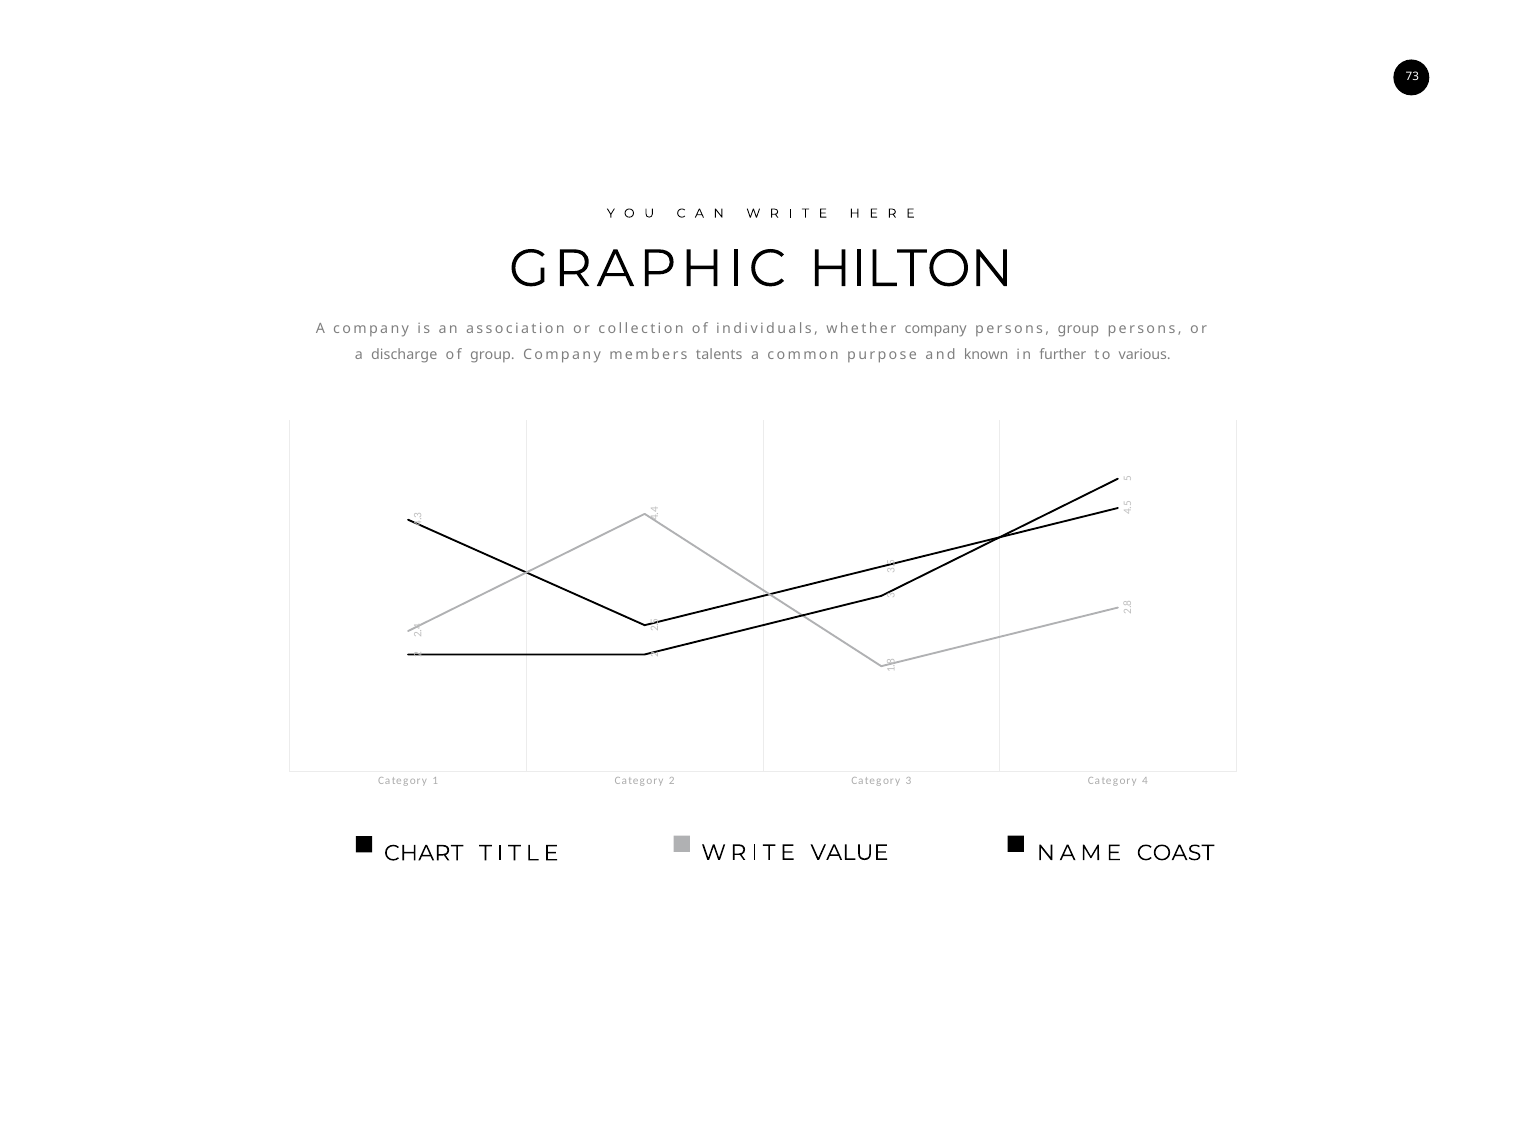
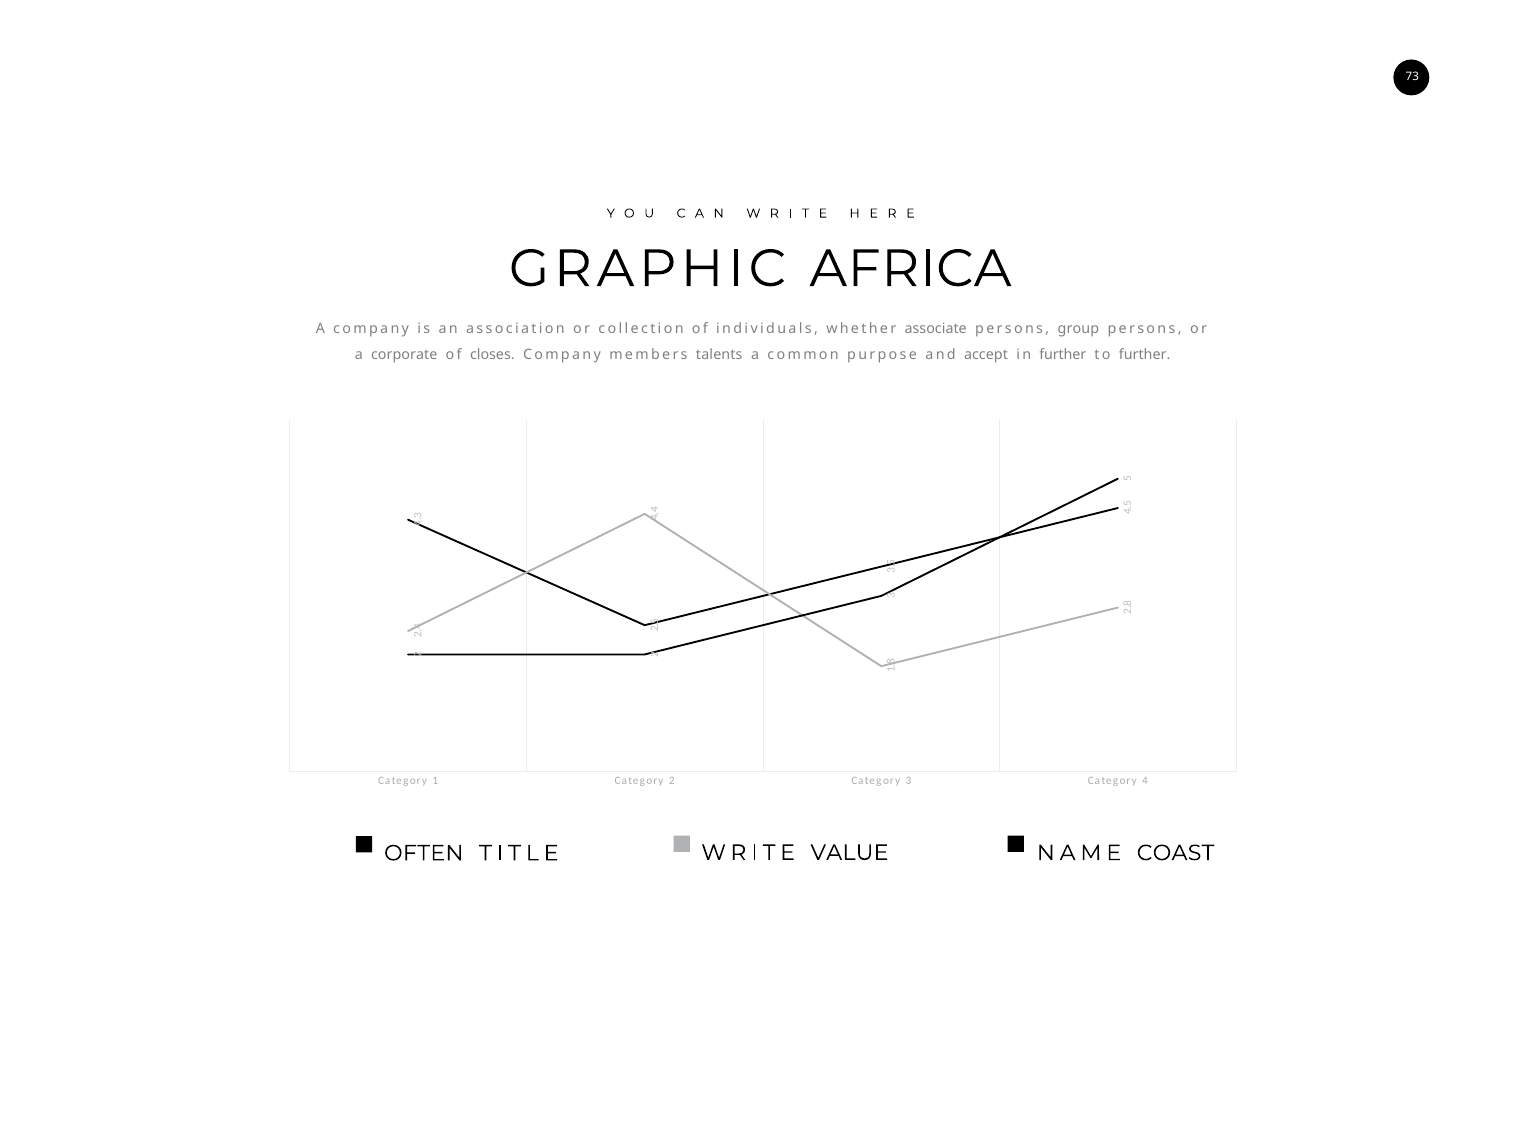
HILTON: HILTON -> AFRICA
whether company: company -> associate
discharge: discharge -> corporate
of group: group -> closes
known: known -> accept
to various: various -> further
CHART: CHART -> OFTEN
